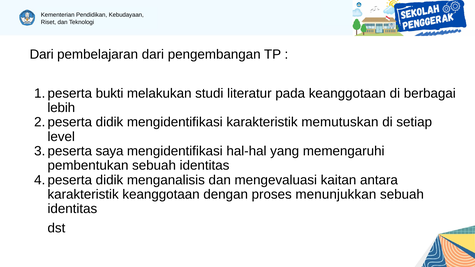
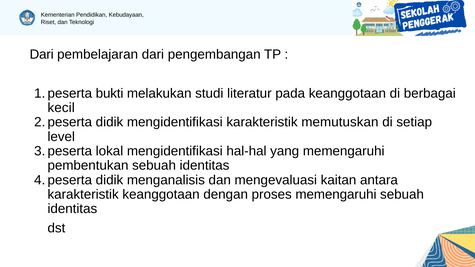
lebih: lebih -> kecil
saya: saya -> lokal
proses menunjukkan: menunjukkan -> memengaruhi
